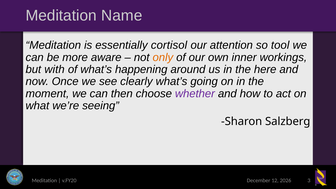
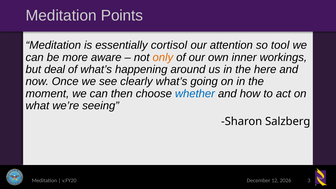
Name: Name -> Points
with: with -> deal
whether colour: purple -> blue
